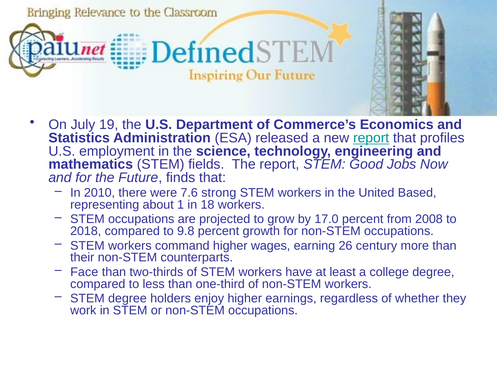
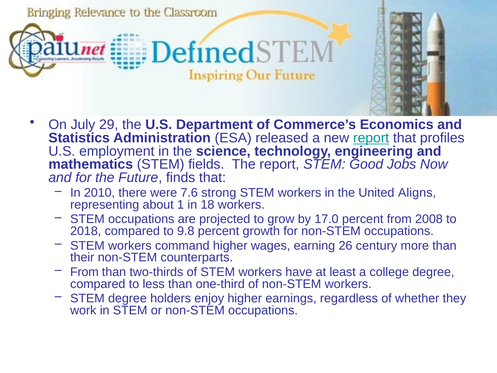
19: 19 -> 29
Based: Based -> Aligns
Face at (84, 272): Face -> From
